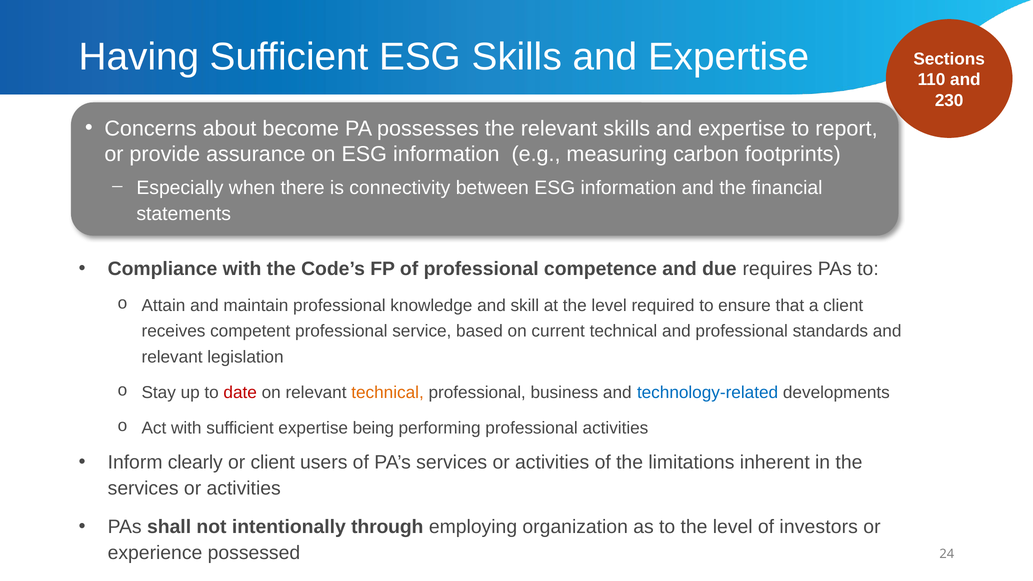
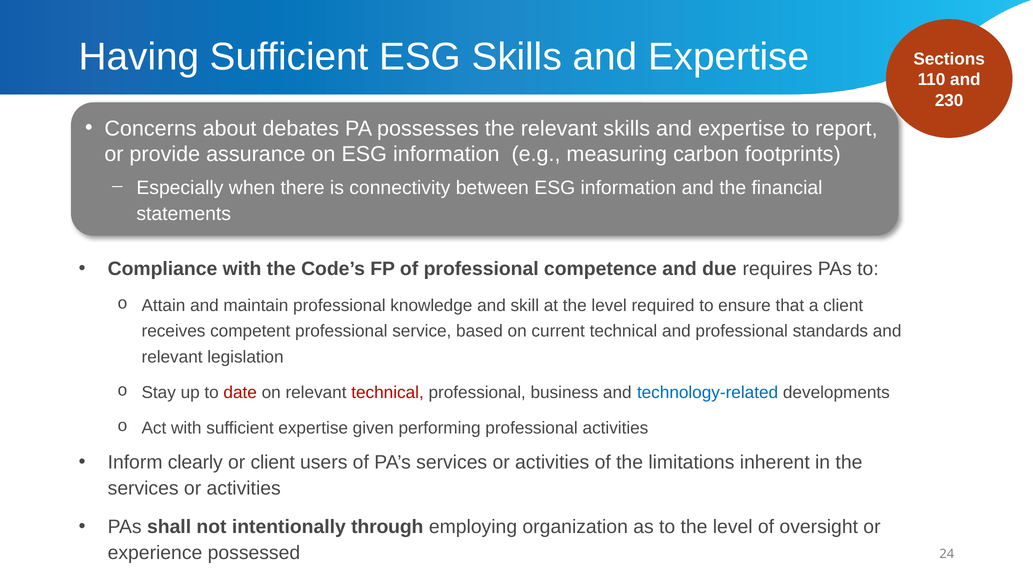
become: become -> debates
technical at (388, 393) colour: orange -> red
being: being -> given
investors: investors -> oversight
